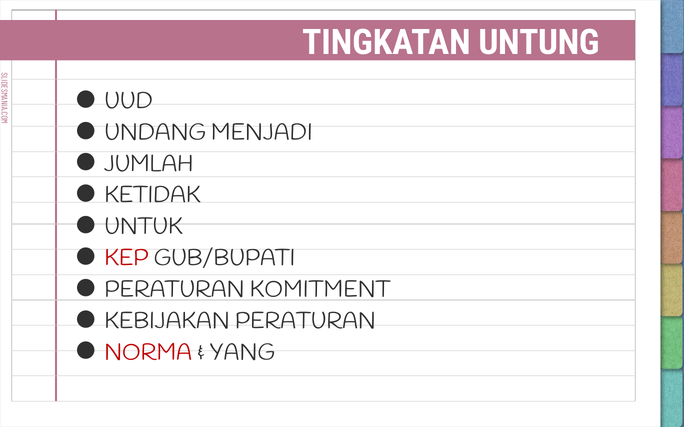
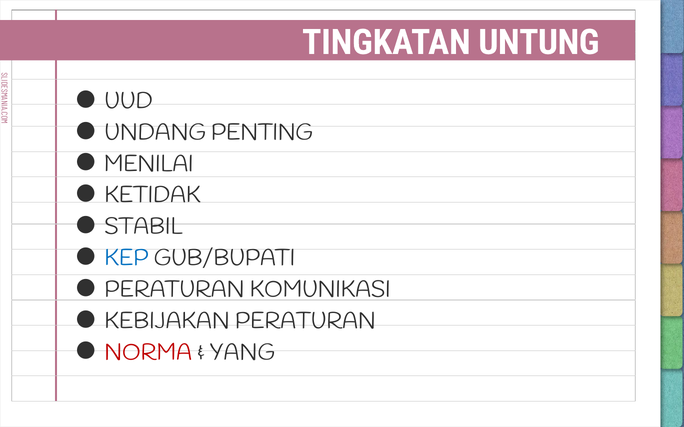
MENJADI: MENJADI -> PENTING
JUMLAH: JUMLAH -> MENILAI
UNTUK: UNTUK -> STABIL
KEP colour: red -> blue
KOMITMENT: KOMITMENT -> KOMUNIKASI
